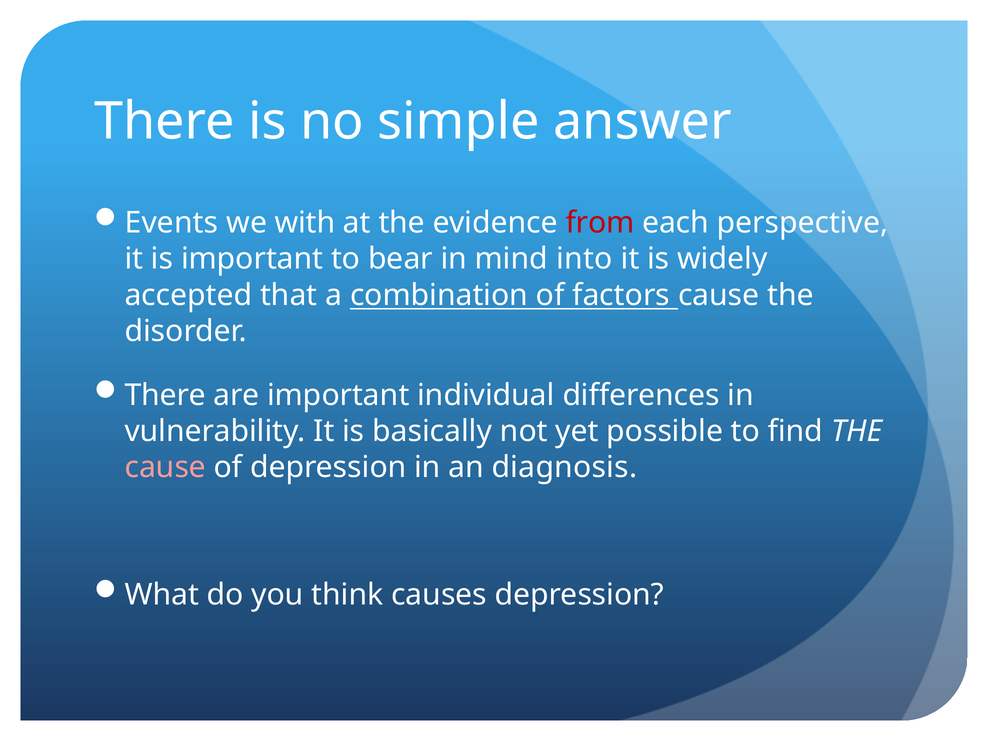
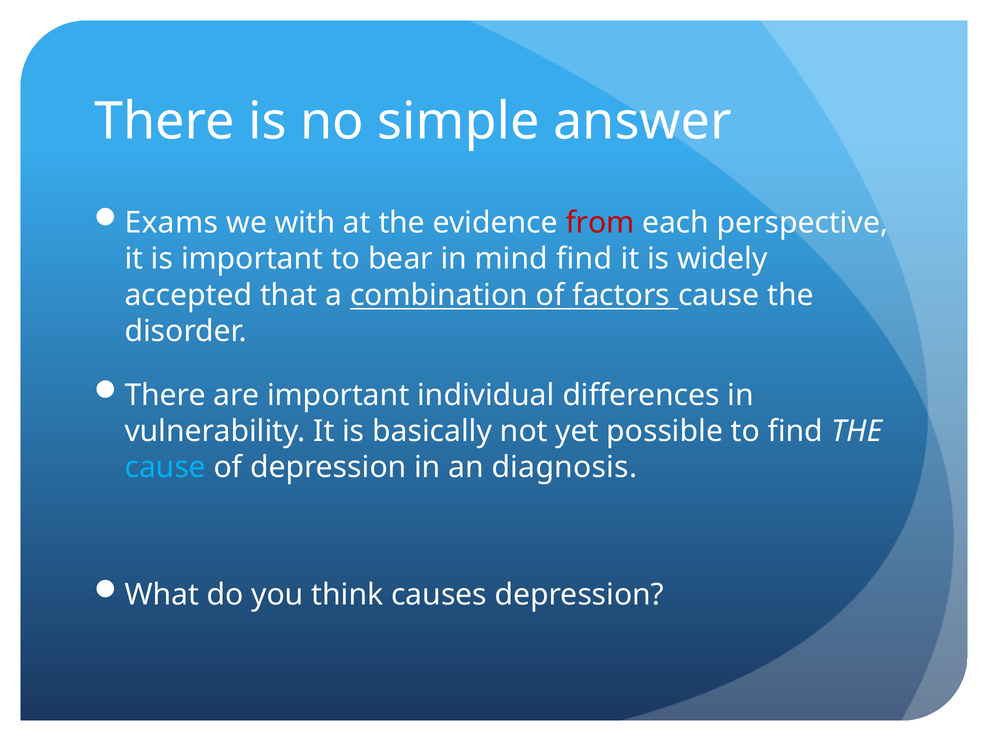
Events: Events -> Exams
mind into: into -> find
cause at (165, 468) colour: pink -> light blue
